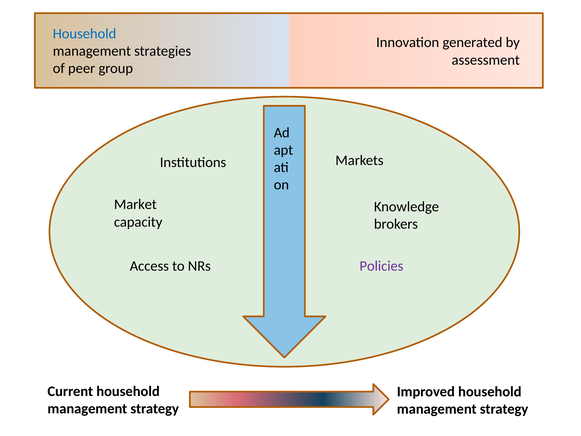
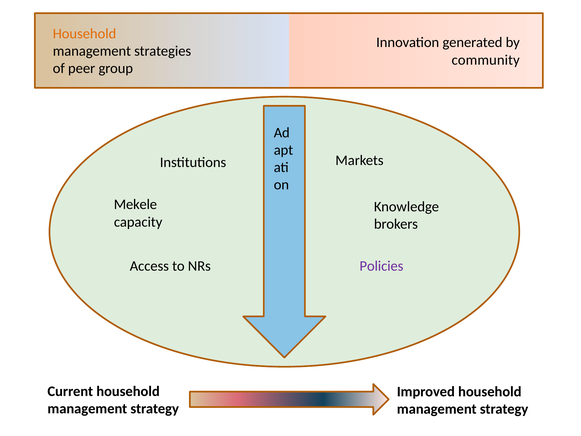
Household at (84, 34) colour: blue -> orange
assessment: assessment -> community
Market: Market -> Mekele
